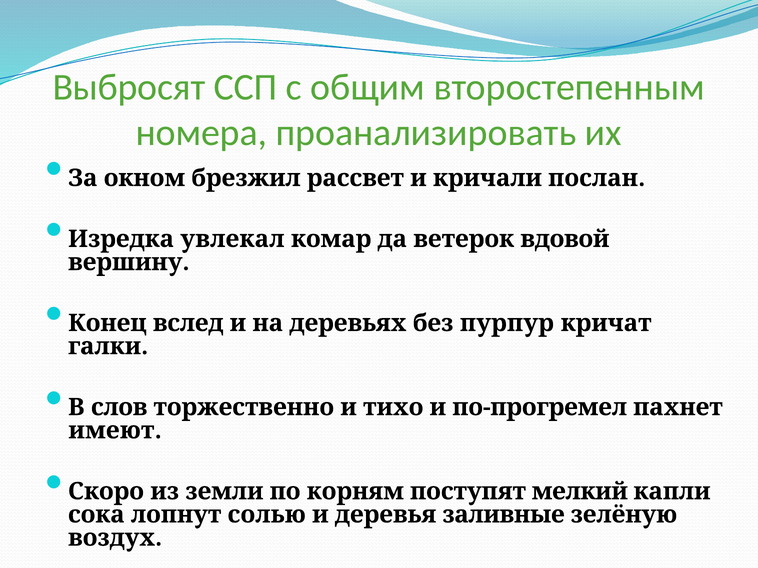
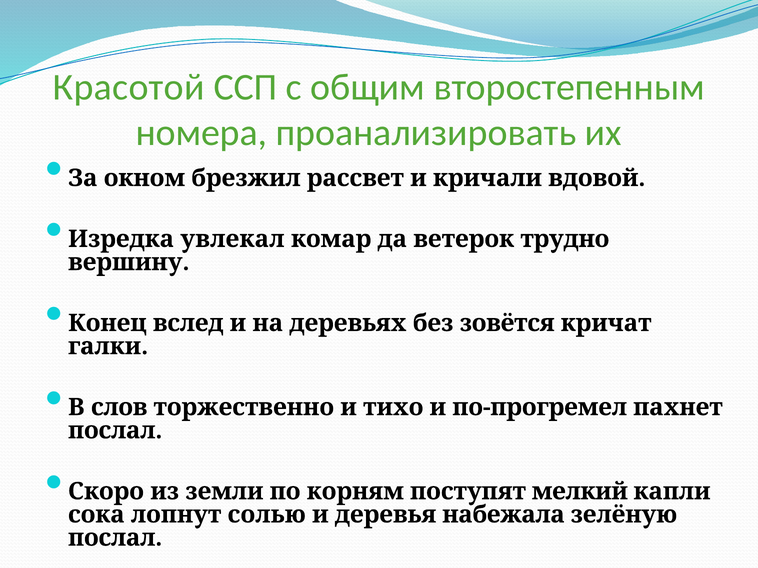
Выбросят: Выбросят -> Красотой
послан: послан -> вдовой
вдовой: вдовой -> трудно
пурпур: пурпур -> зовётся
имеют at (115, 431): имеют -> послал
заливные: заливные -> набежала
воздух at (115, 538): воздух -> послал
